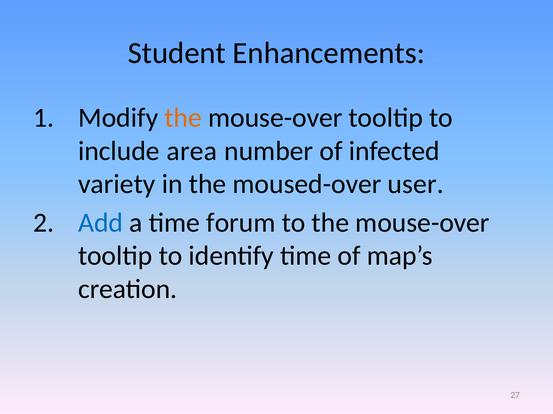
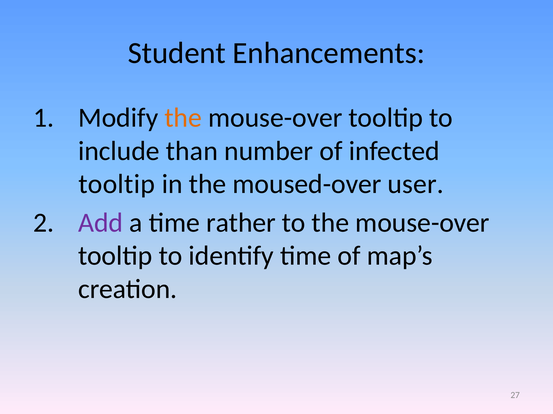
area: area -> than
variety at (117, 184): variety -> tooltip
Add colour: blue -> purple
forum: forum -> rather
